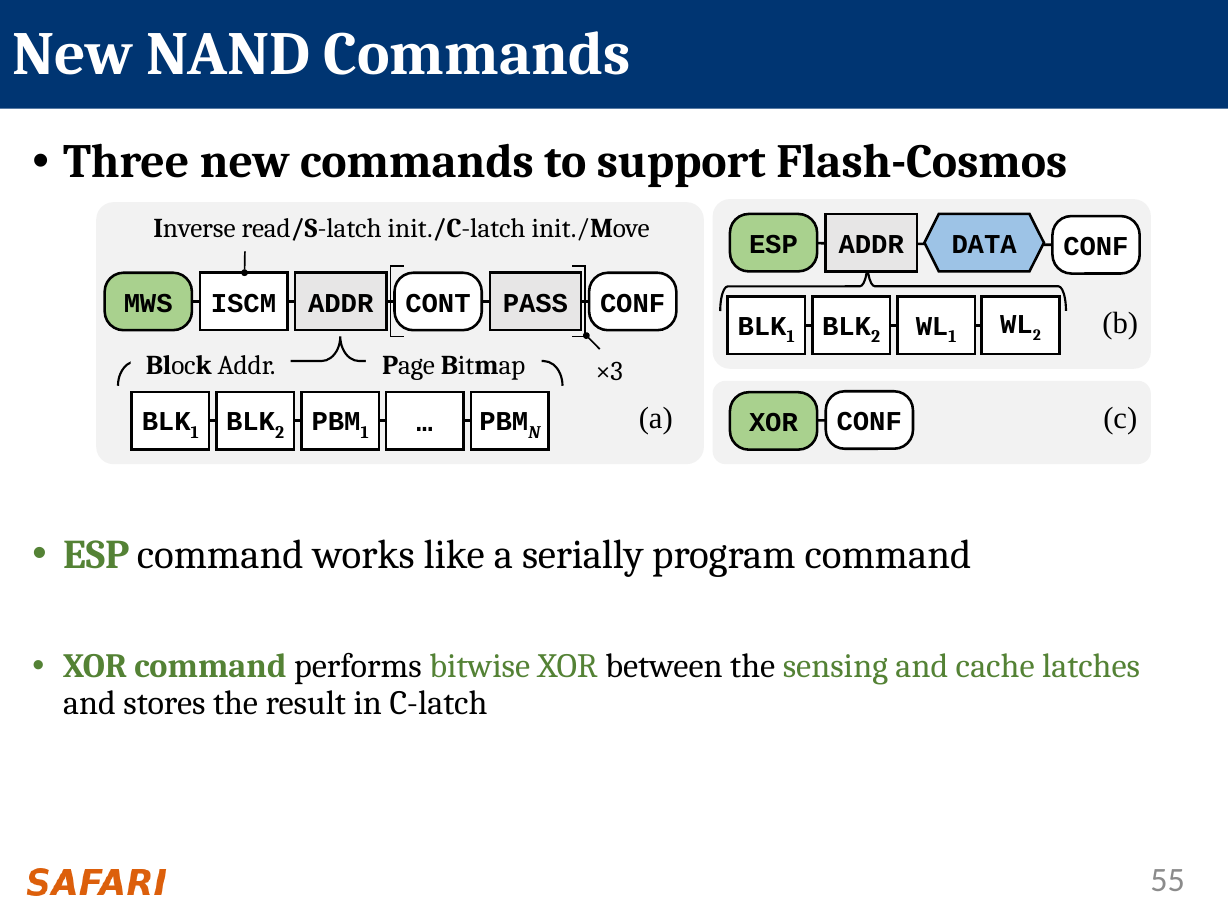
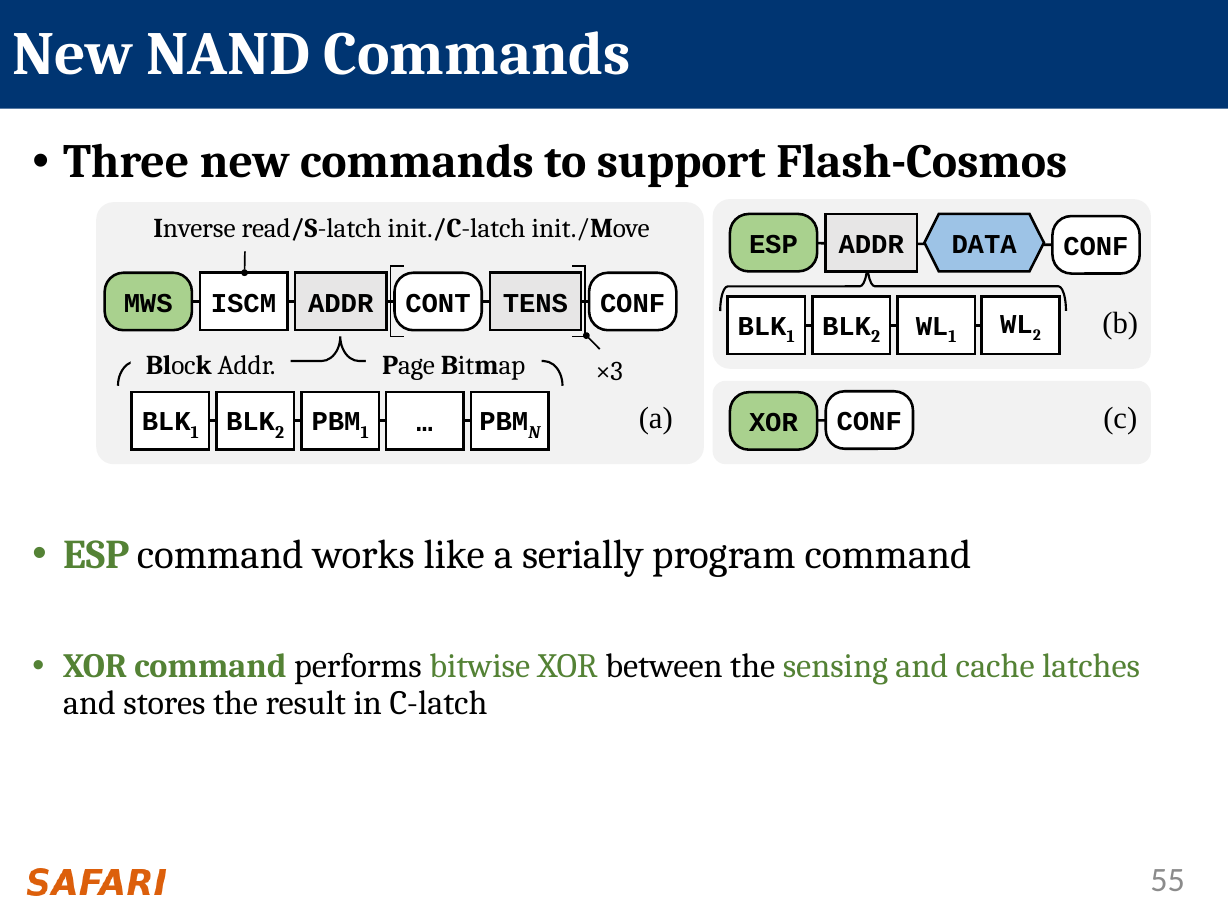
PASS: PASS -> TENS
